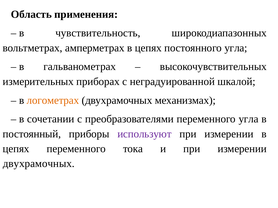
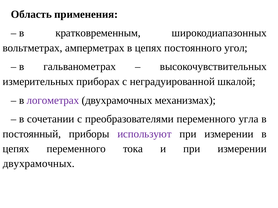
чувствительность: чувствительность -> кратковременным
постоянного угла: угла -> угол
логометрах colour: orange -> purple
